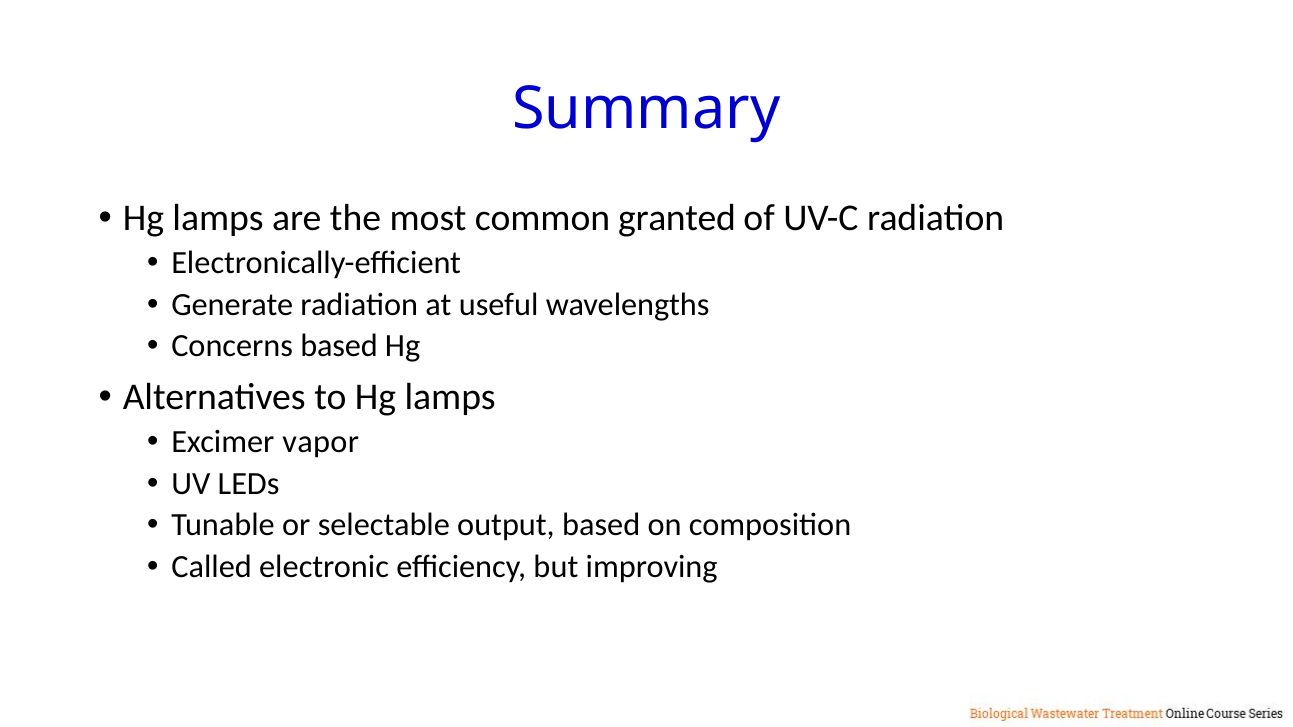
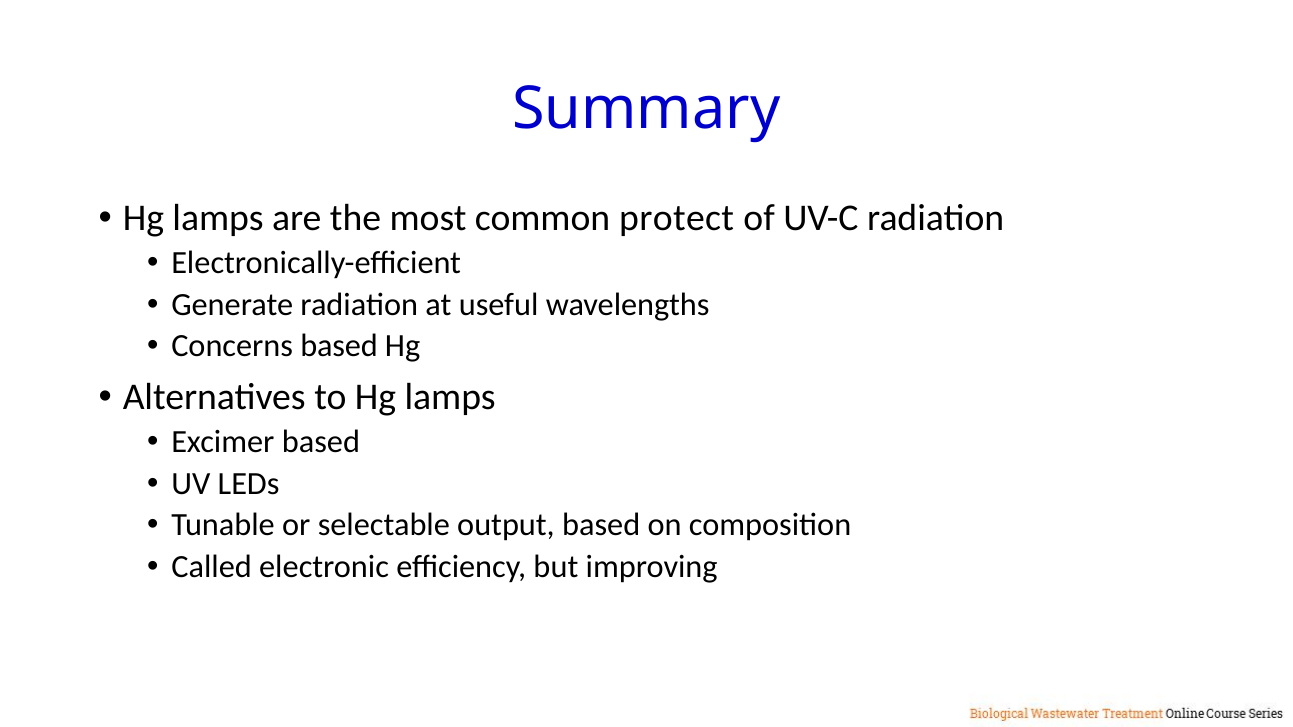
granted: granted -> protect
Excimer vapor: vapor -> based
